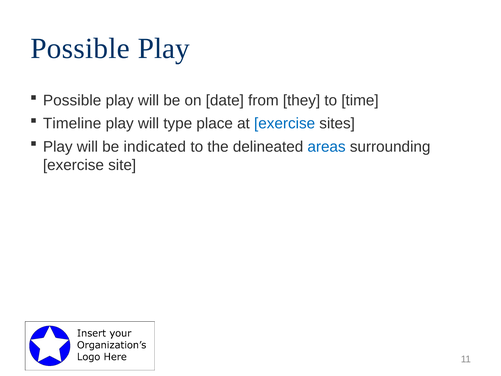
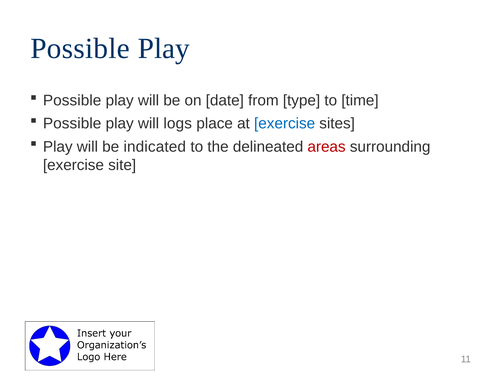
they: they -> type
Timeline at (72, 123): Timeline -> Possible
type: type -> logs
areas colour: blue -> red
